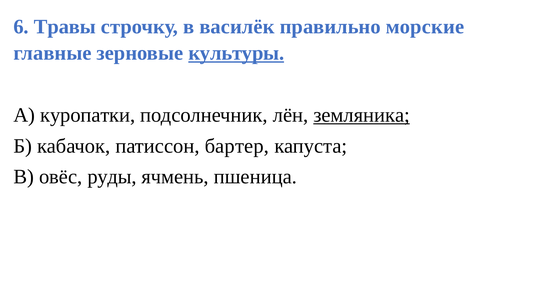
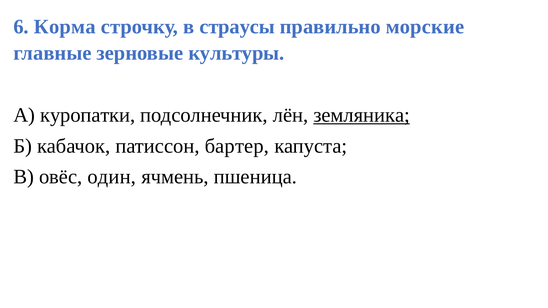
Травы: Травы -> Корма
василёк: василёк -> страусы
культуры underline: present -> none
руды: руды -> один
